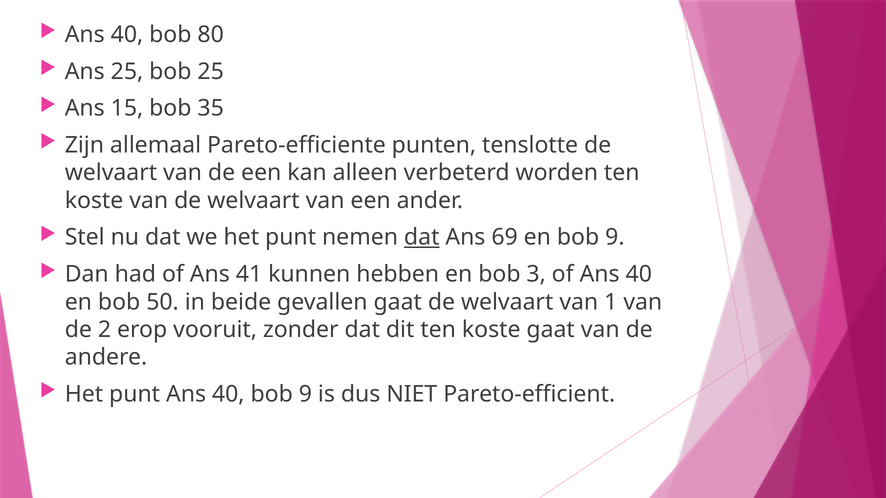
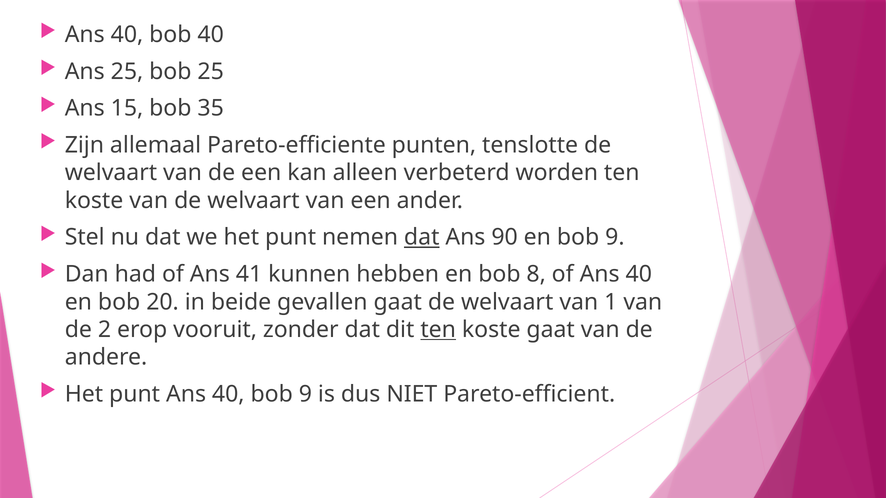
bob 80: 80 -> 40
69: 69 -> 90
3: 3 -> 8
50: 50 -> 20
ten at (438, 330) underline: none -> present
